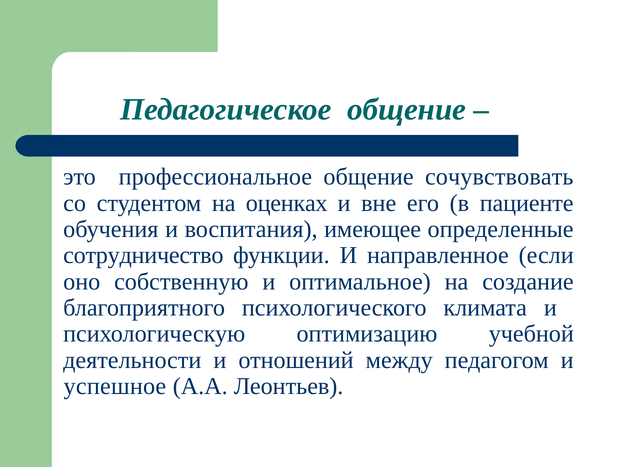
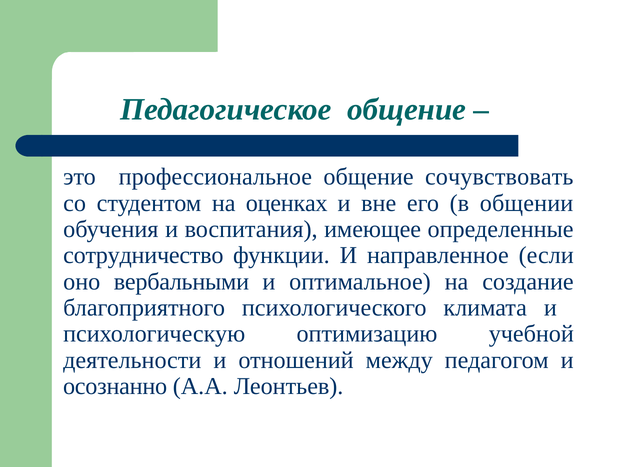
пациенте: пациенте -> общении
собственную: собственную -> вербальными
успешное: успешное -> осознанно
